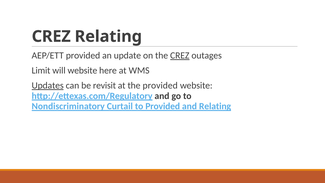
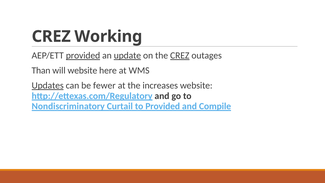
CREZ Relating: Relating -> Working
provided at (83, 55) underline: none -> present
update underline: none -> present
Limit: Limit -> Than
revisit: revisit -> fewer
the provided: provided -> increases
and Relating: Relating -> Compile
